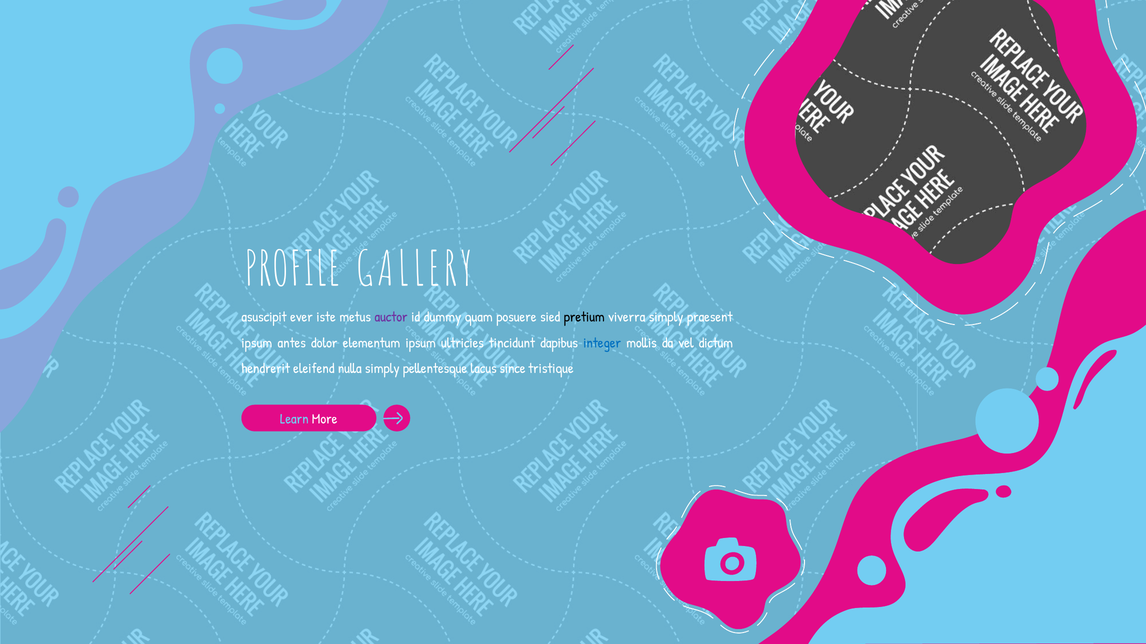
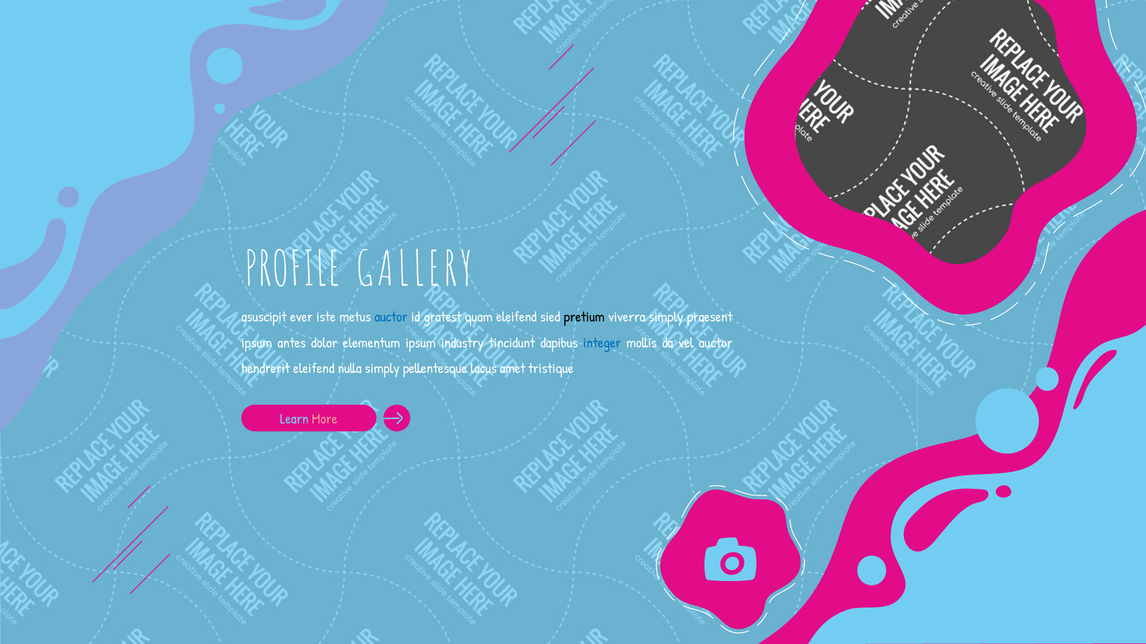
auctor at (391, 317) colour: purple -> blue
dummy: dummy -> gratest
quam posuere: posuere -> eleifend
ultricies: ultricies -> industry
vel dictum: dictum -> auctor
since: since -> amet
More colour: white -> pink
